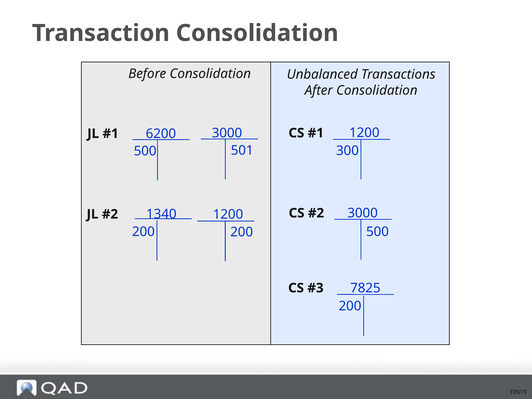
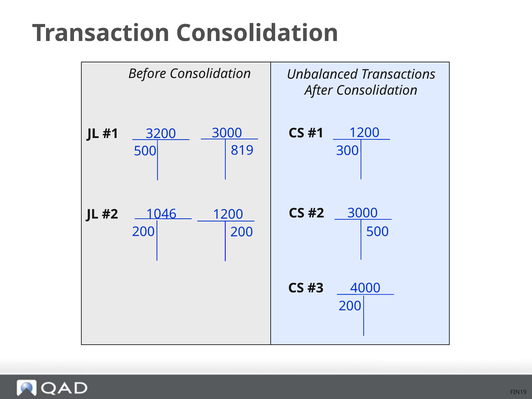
6200: 6200 -> 3200
501: 501 -> 819
1340: 1340 -> 1046
7825: 7825 -> 4000
